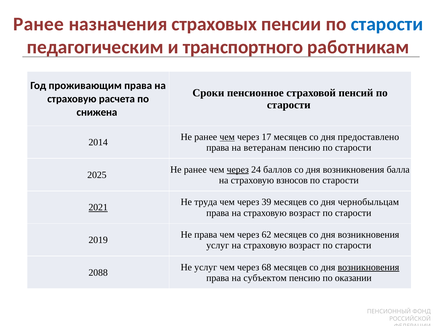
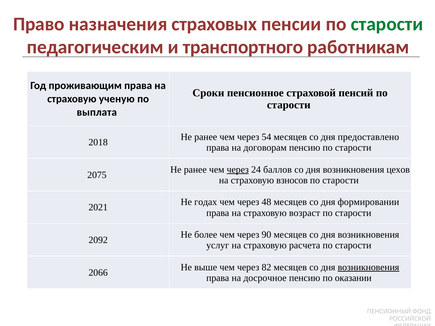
Ранее at (39, 24): Ранее -> Право
старости at (387, 24) colour: blue -> green
расчета: расчета -> ученую
снижена: снижена -> выплата
чем at (227, 137) underline: present -> none
17: 17 -> 54
2014: 2014 -> 2018
ветеранам: ветеранам -> договорам
балла: балла -> цехов
2025: 2025 -> 2075
труда: труда -> годах
39: 39 -> 48
чернобыльцам: чернобыльцам -> формировании
2021 underline: present -> none
Не права: права -> более
62: 62 -> 90
2019: 2019 -> 2092
возраст at (305, 246): возраст -> расчета
Не услуг: услуг -> выше
68: 68 -> 82
2088: 2088 -> 2066
субъектом: субъектом -> досрочное
